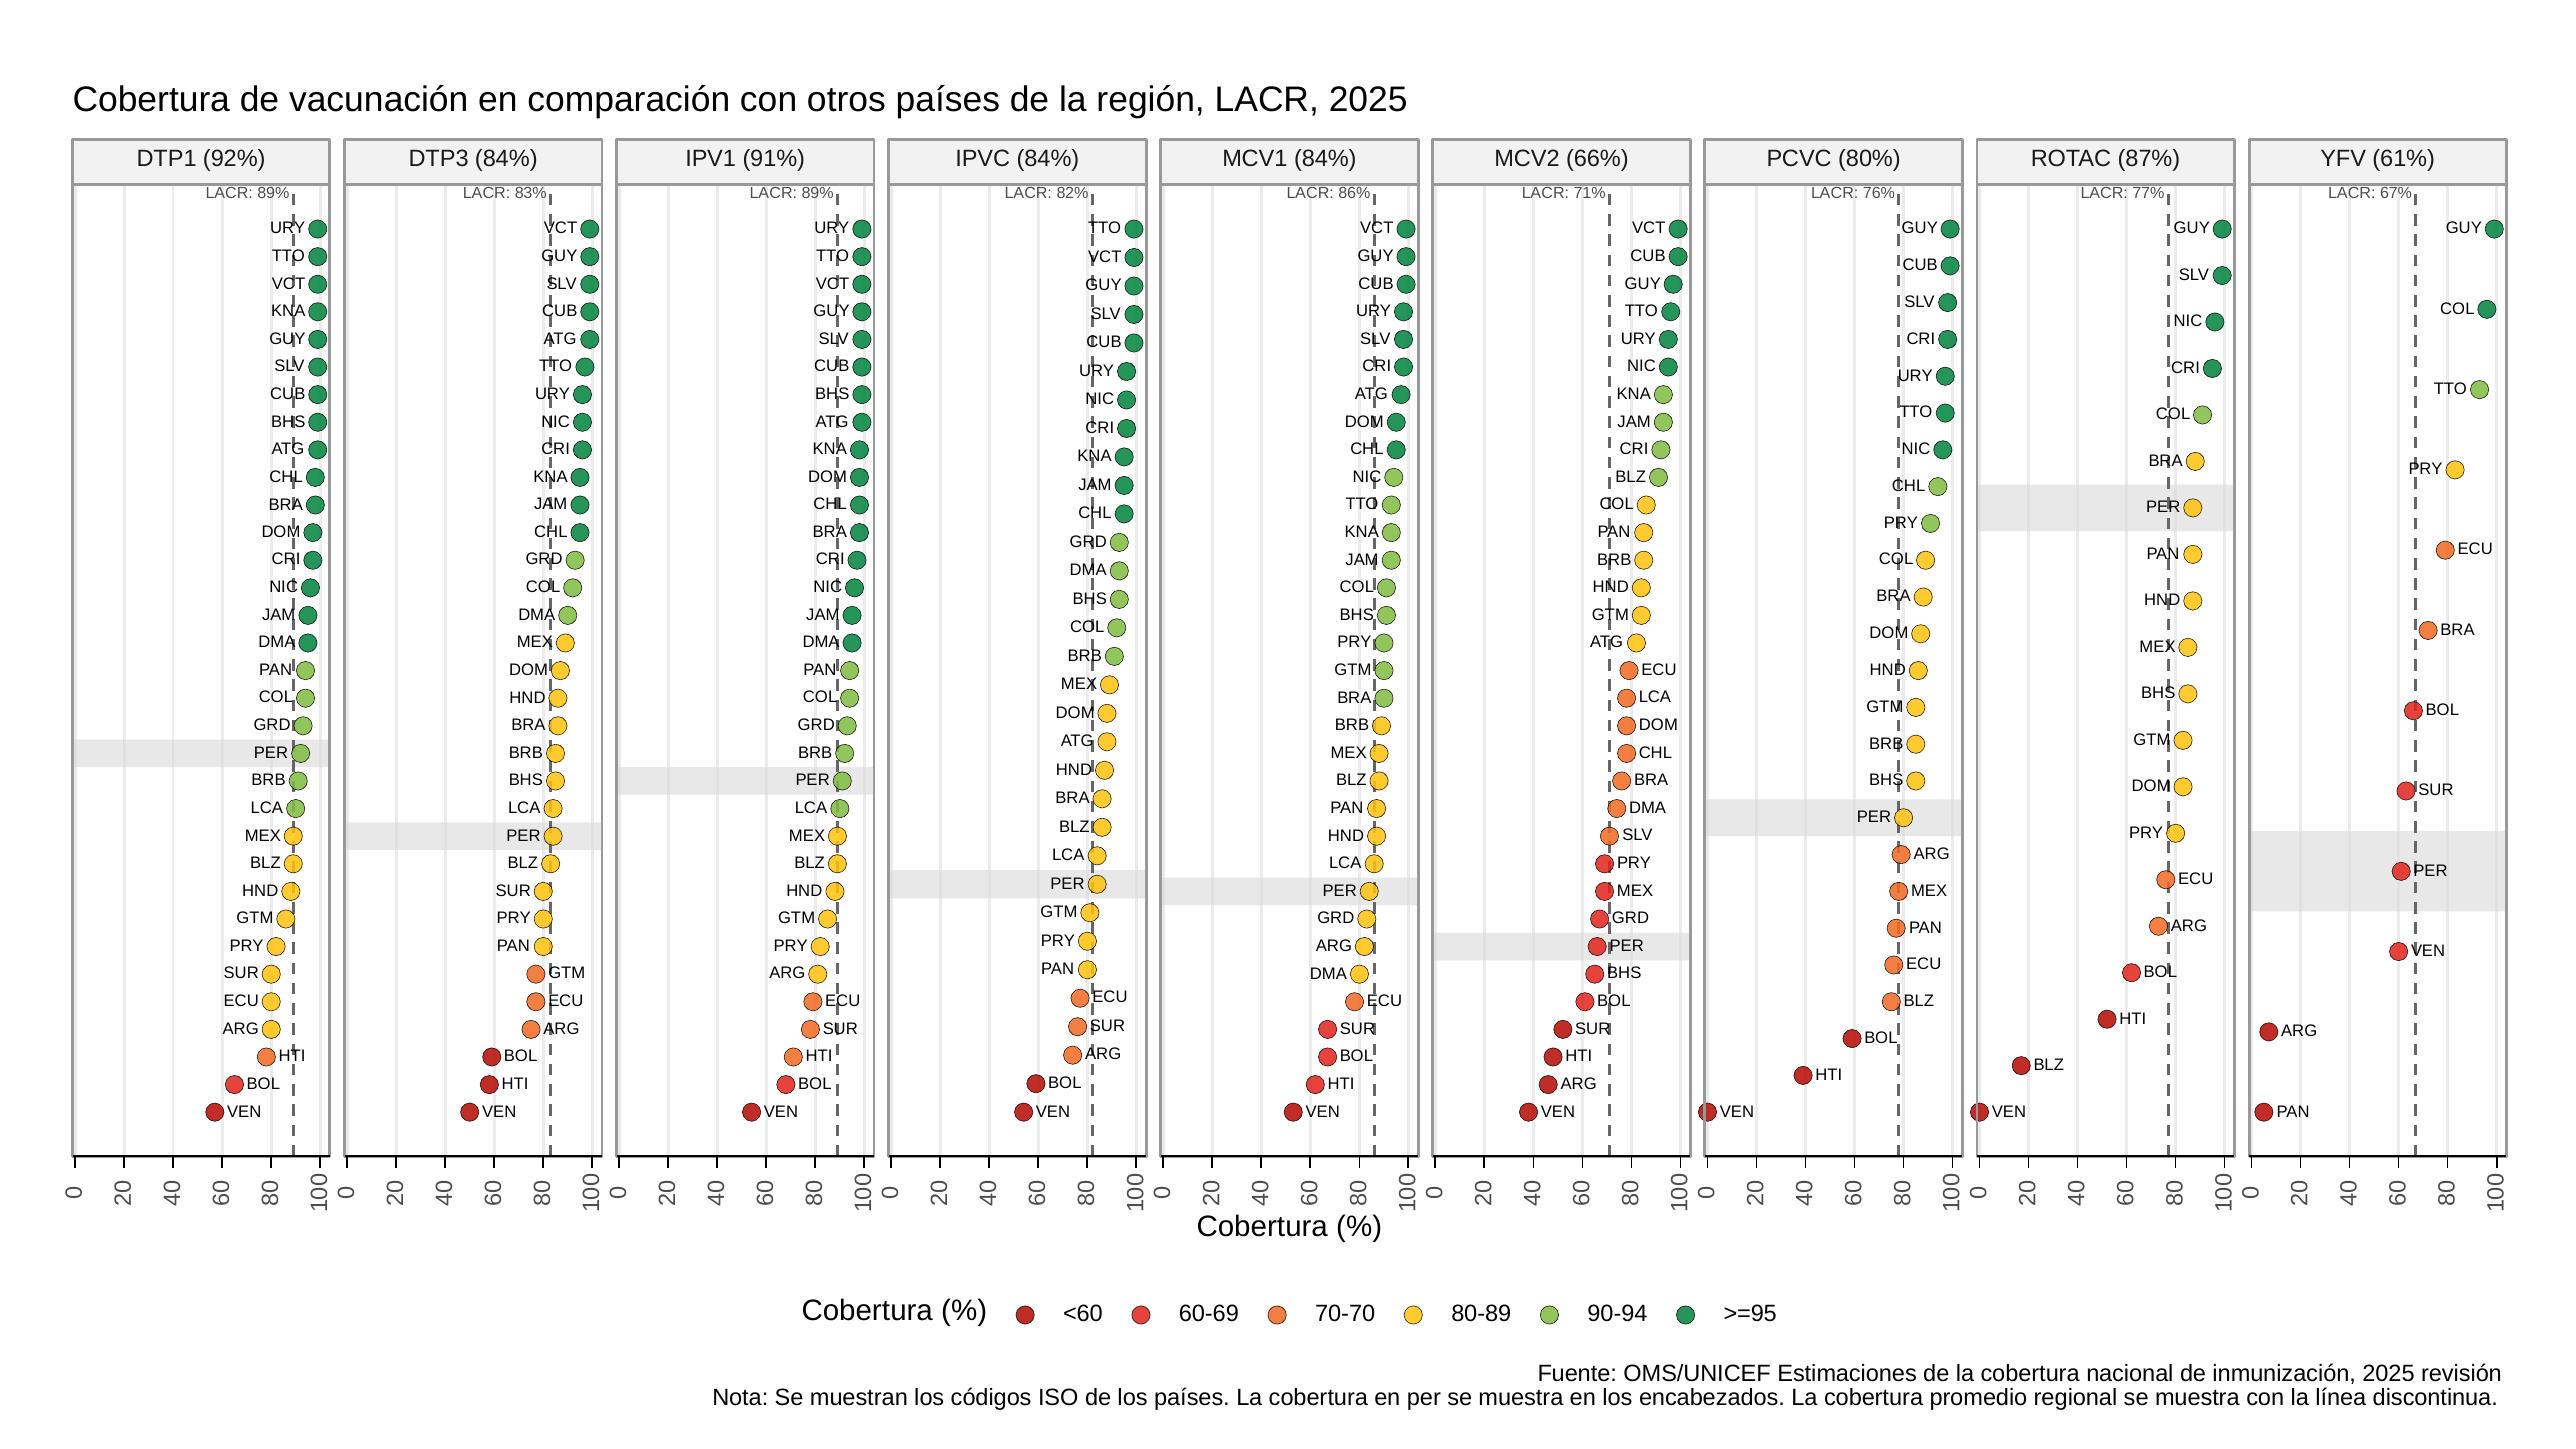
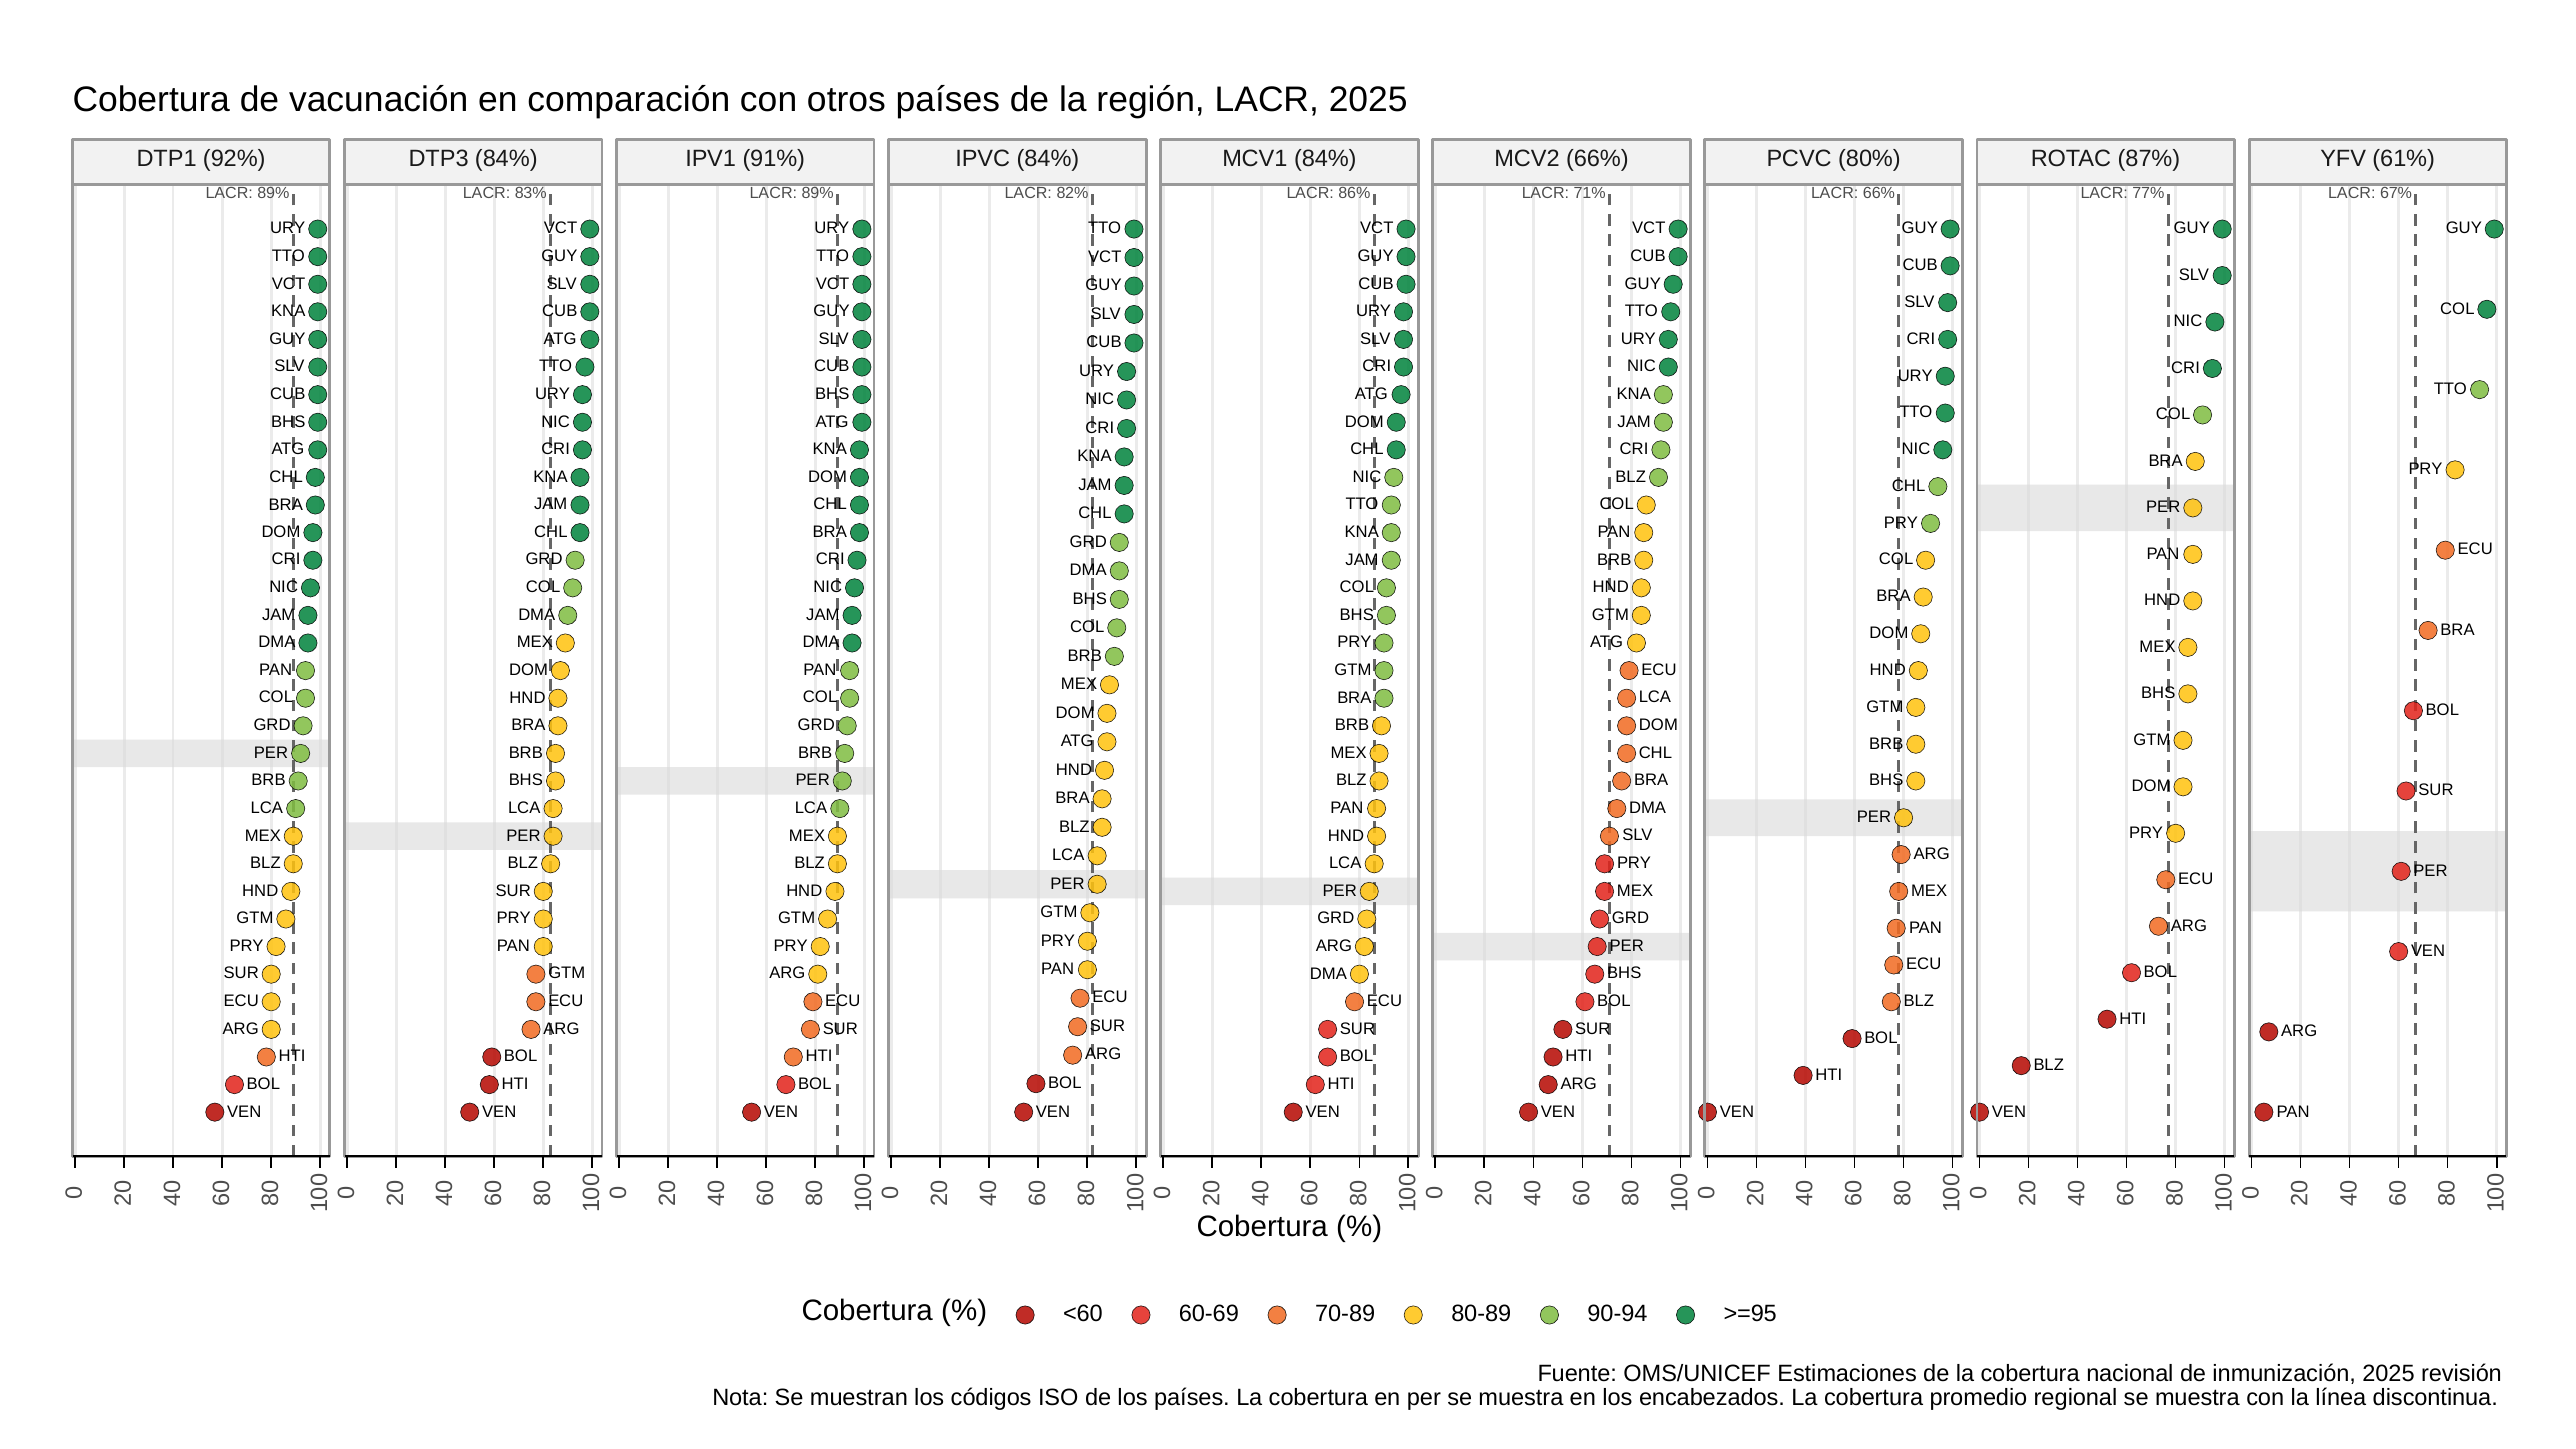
LACR 76%: 76% -> 66%
70-70: 70-70 -> 70-89
